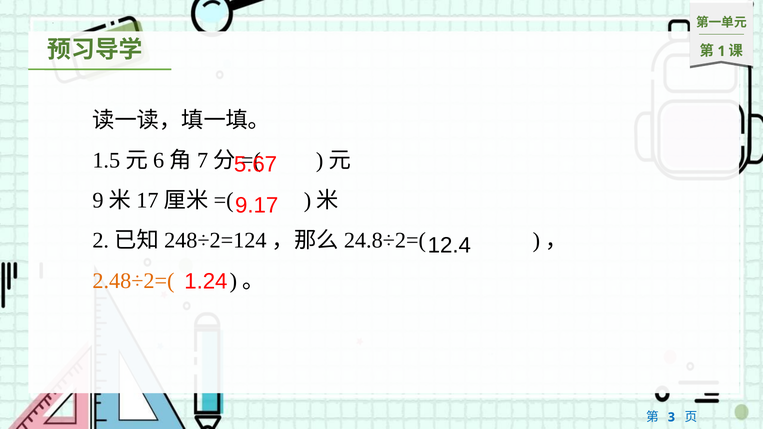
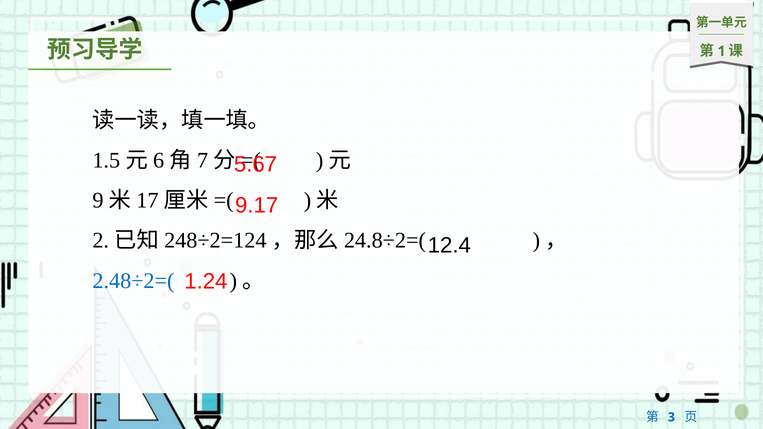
2.48÷2=( colour: orange -> blue
